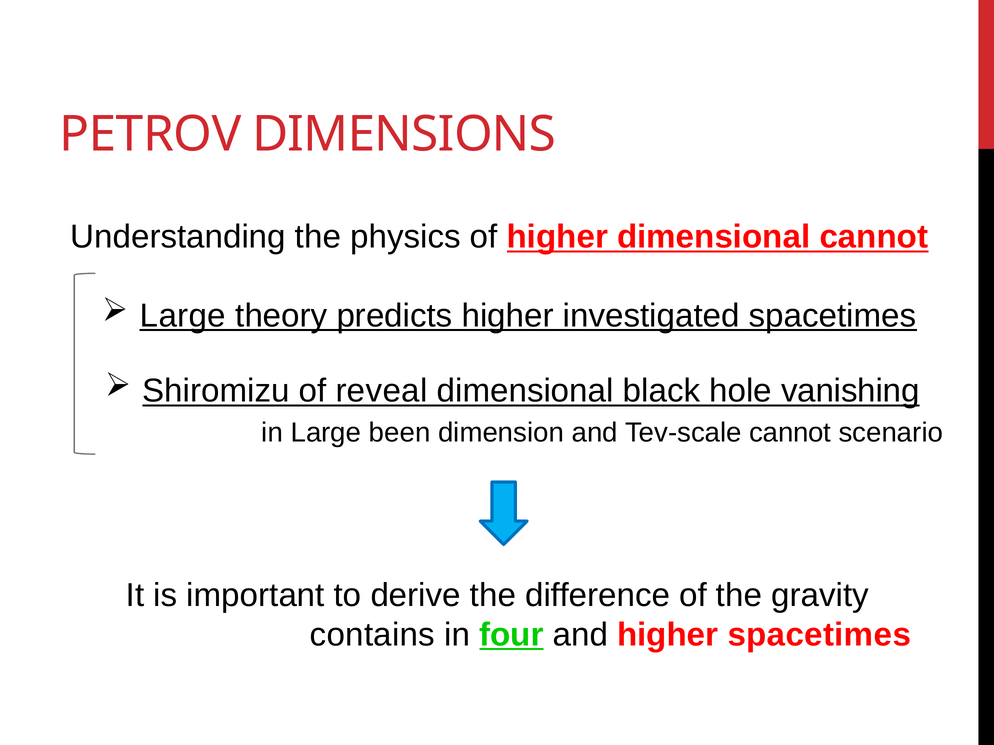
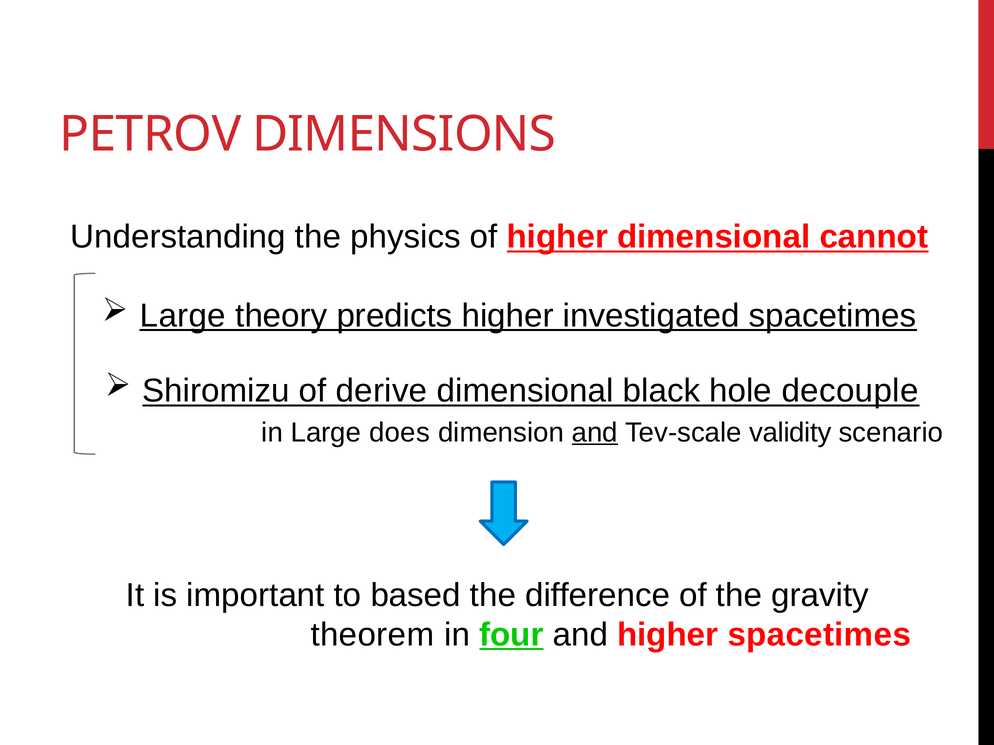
reveal: reveal -> derive
vanishing: vanishing -> decouple
been: been -> does
and at (595, 433) underline: none -> present
Tev-scale cannot: cannot -> validity
derive: derive -> based
contains: contains -> theorem
